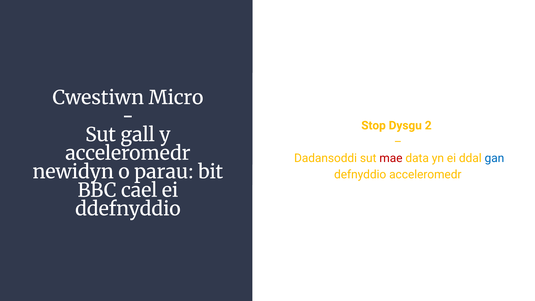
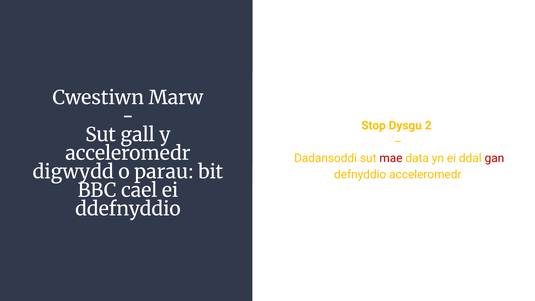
Micro: Micro -> Marw
gan colour: blue -> red
newidyn: newidyn -> digwydd
